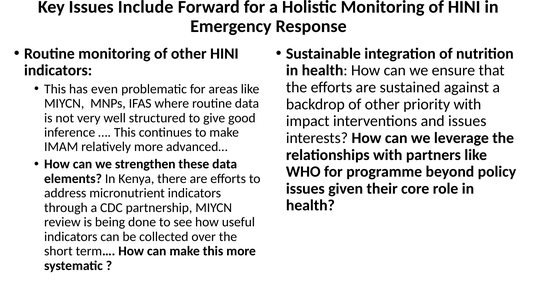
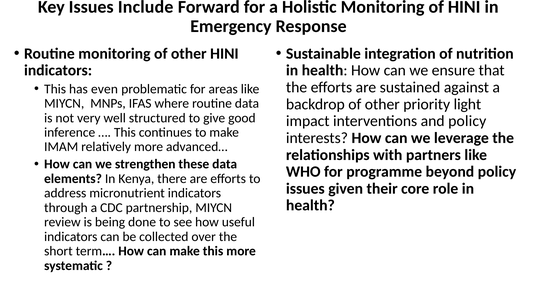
priority with: with -> light
and issues: issues -> policy
